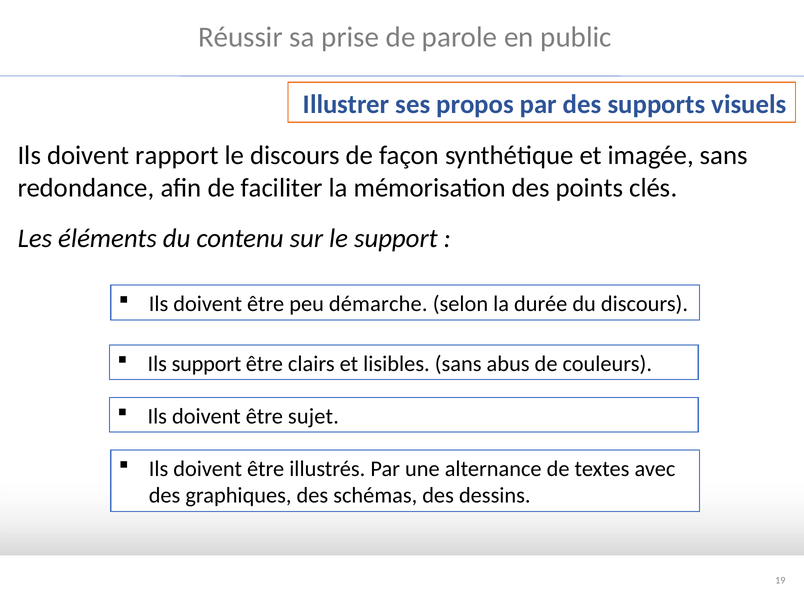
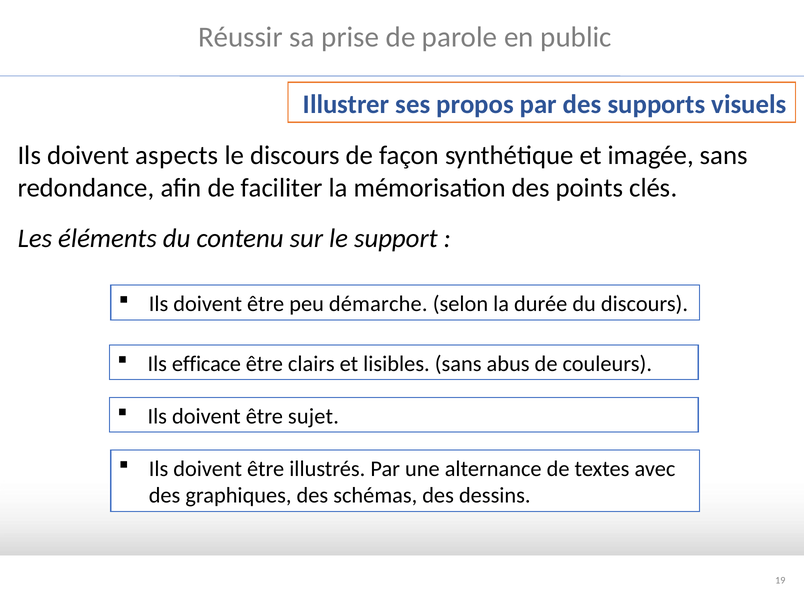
rapport: rapport -> aspects
Ils support: support -> efficace
